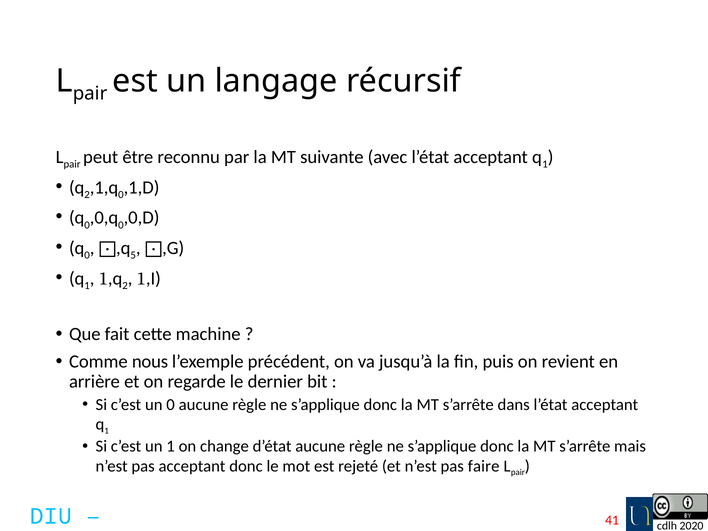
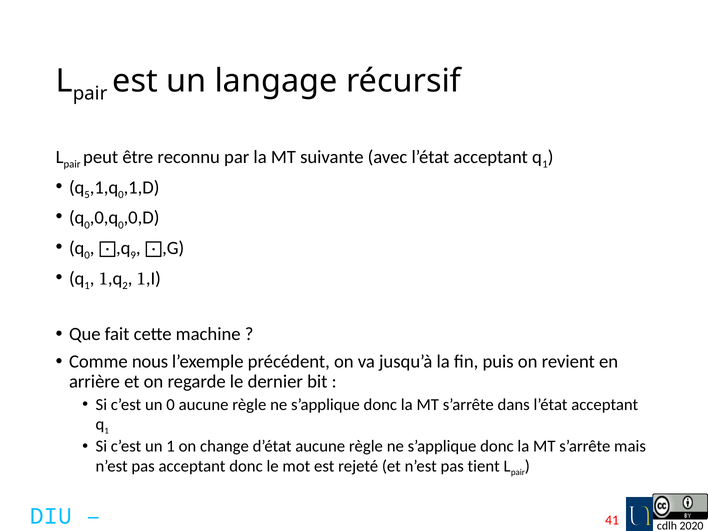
2 at (87, 195): 2 -> 5
5: 5 -> 9
faire: faire -> tient
